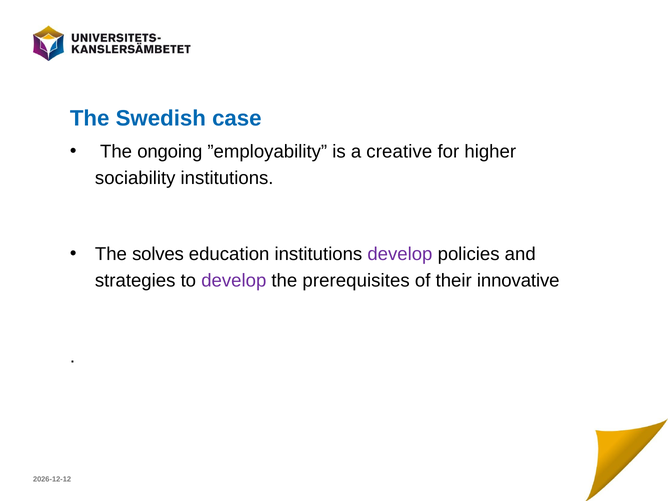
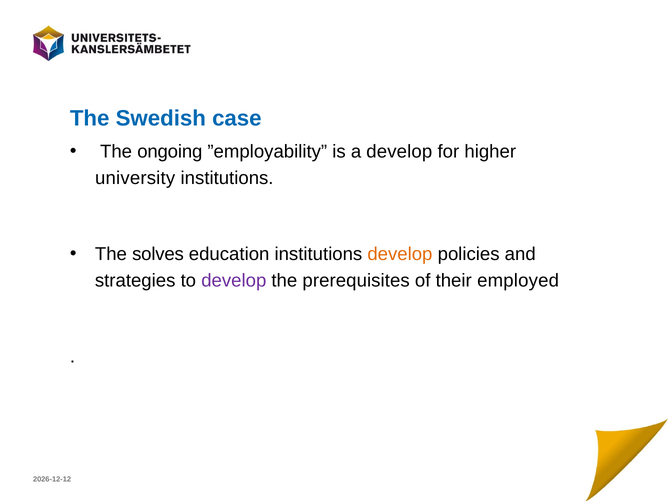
a creative: creative -> develop
sociability: sociability -> university
develop at (400, 254) colour: purple -> orange
innovative: innovative -> employed
